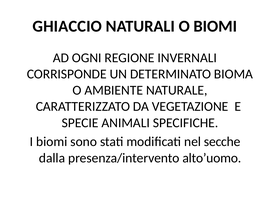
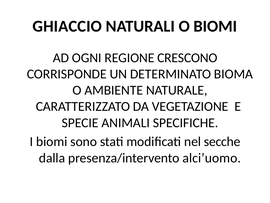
INVERNALI: INVERNALI -> CRESCONO
alto’uomo: alto’uomo -> alci’uomo
